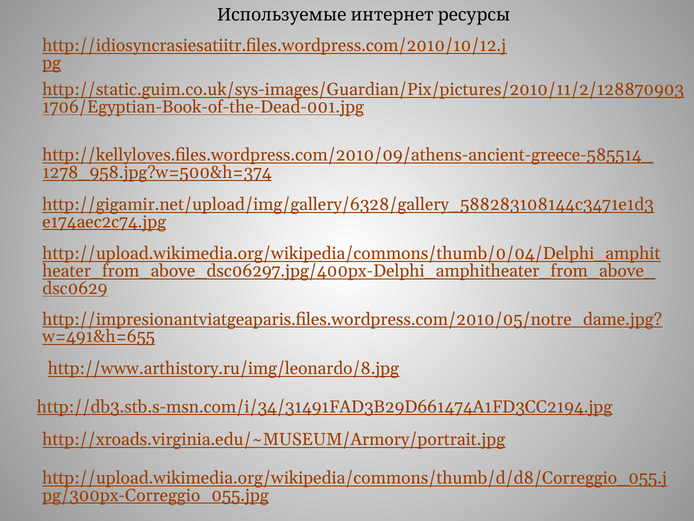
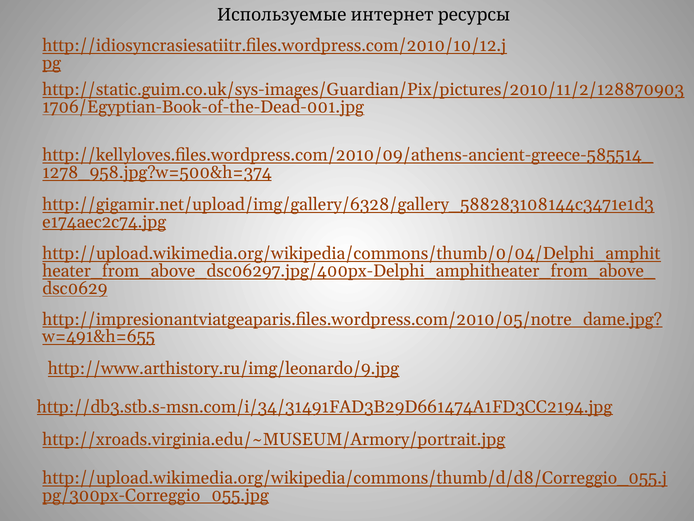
http://www.arthistory.ru/img/leonardo/8.jpg: http://www.arthistory.ru/img/leonardo/8.jpg -> http://www.arthistory.ru/img/leonardo/9.jpg
